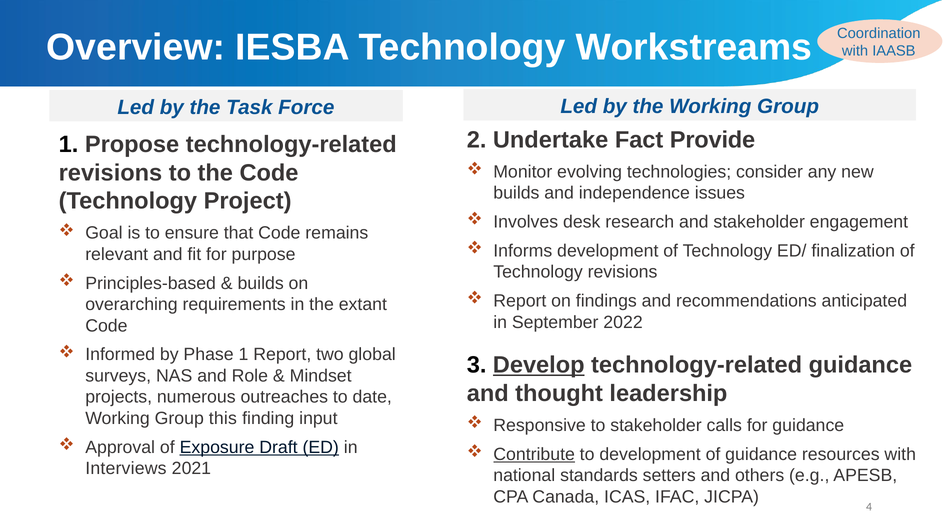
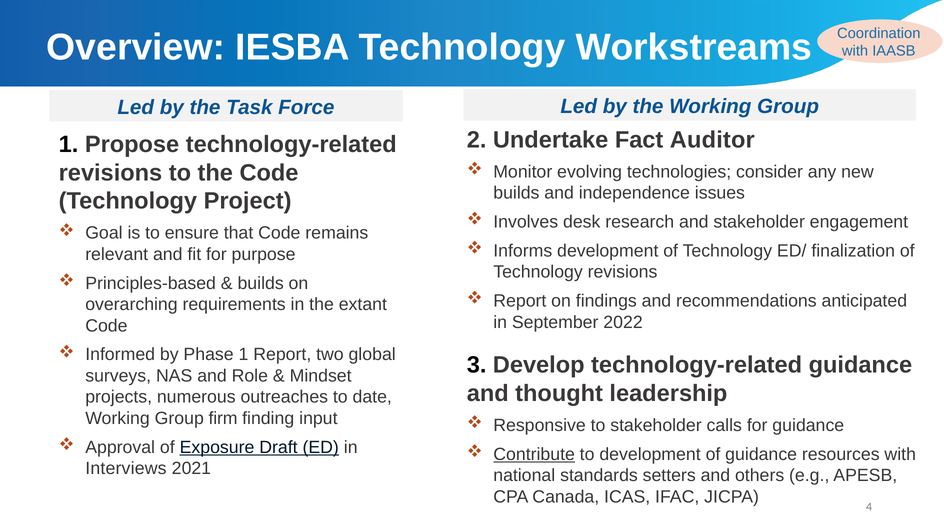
Provide: Provide -> Auditor
Develop underline: present -> none
this: this -> firm
